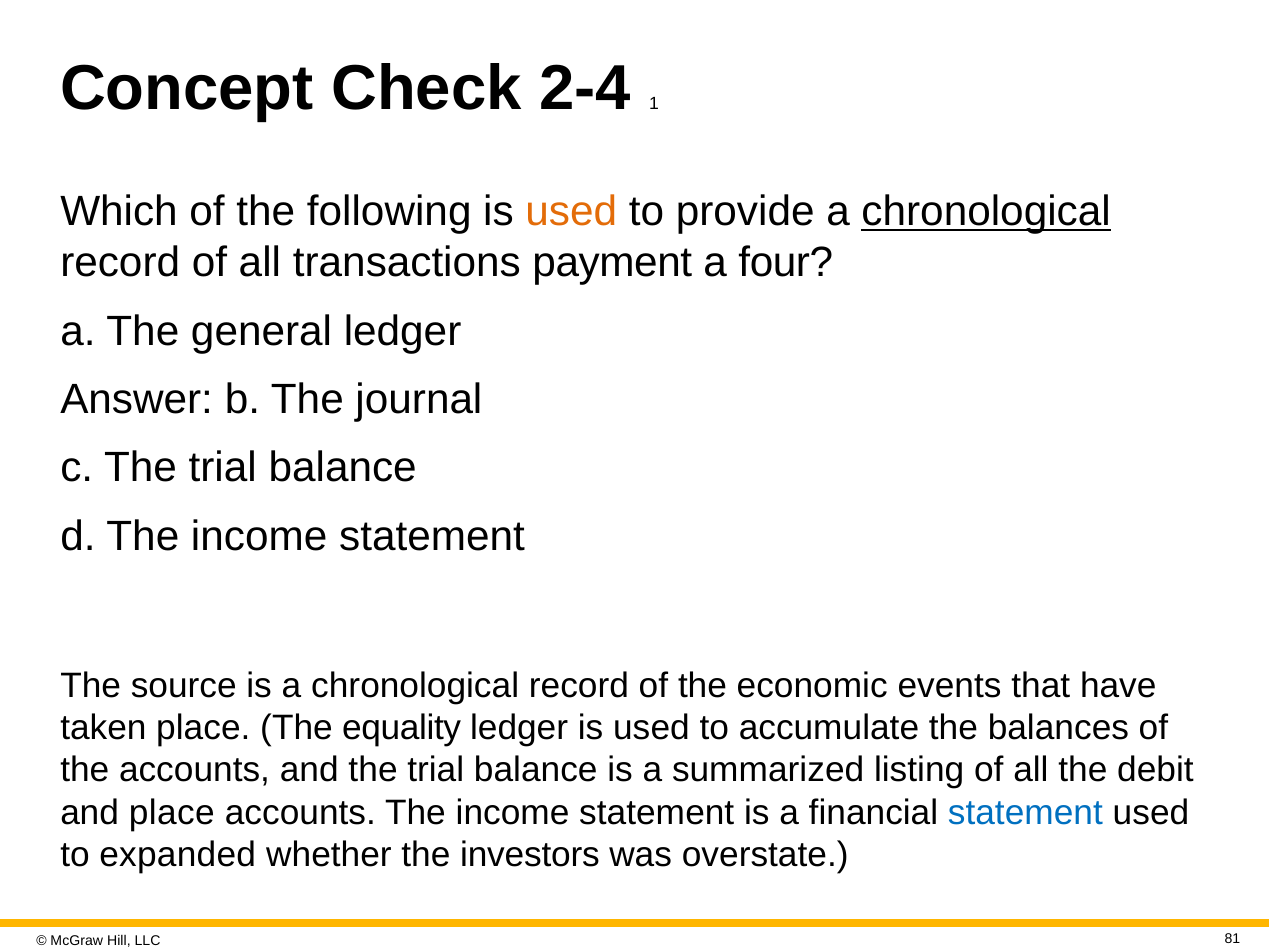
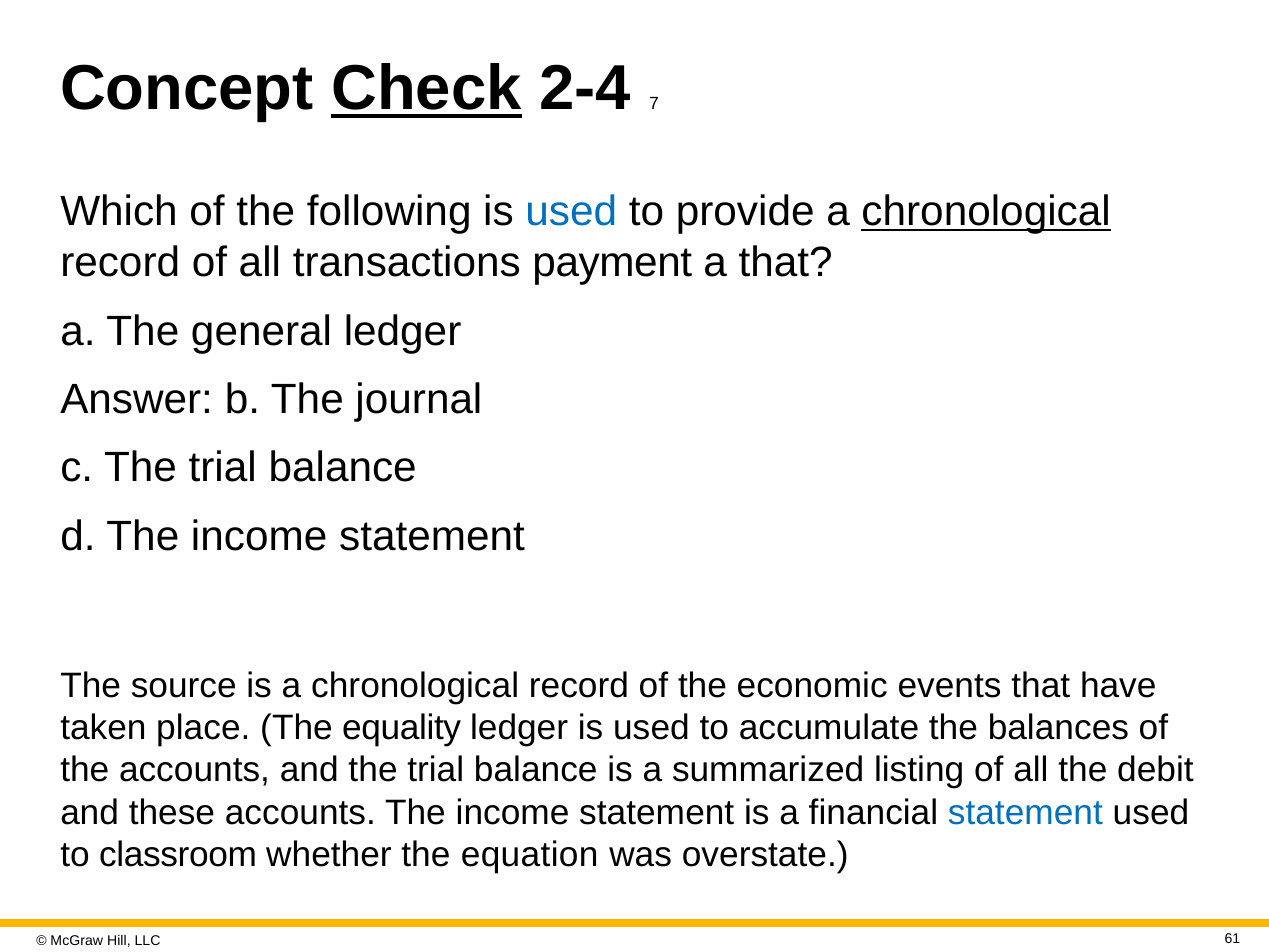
Check underline: none -> present
1: 1 -> 7
used at (571, 212) colour: orange -> blue
a four: four -> that
and place: place -> these
expanded: expanded -> classroom
investors: investors -> equation
81: 81 -> 61
